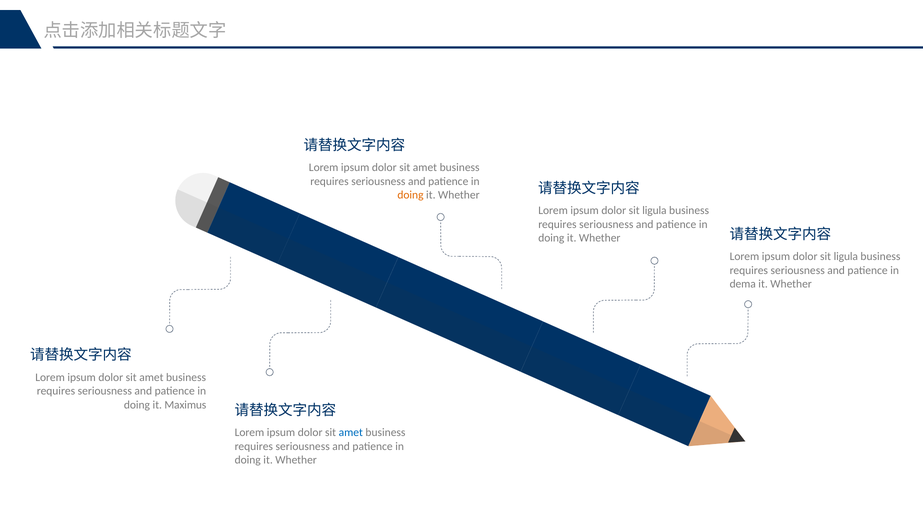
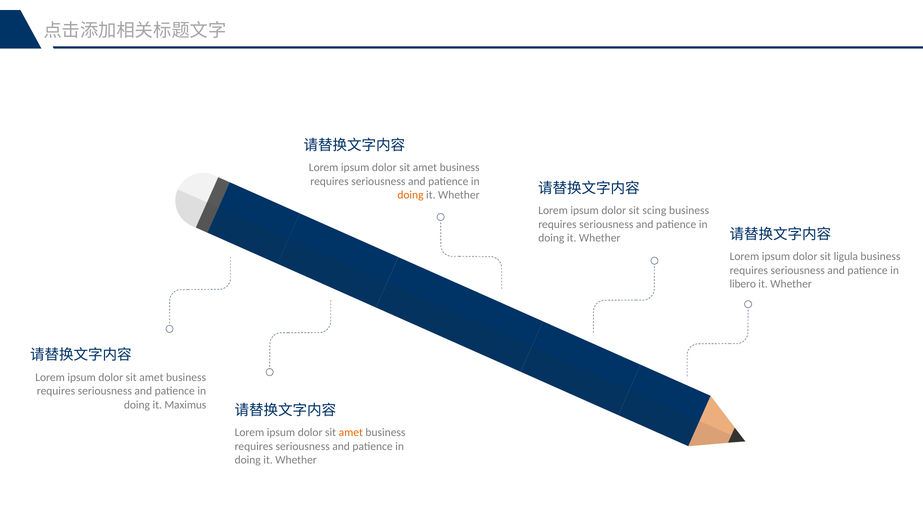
ligula at (654, 211): ligula -> scing
dema: dema -> libero
amet at (351, 433) colour: blue -> orange
